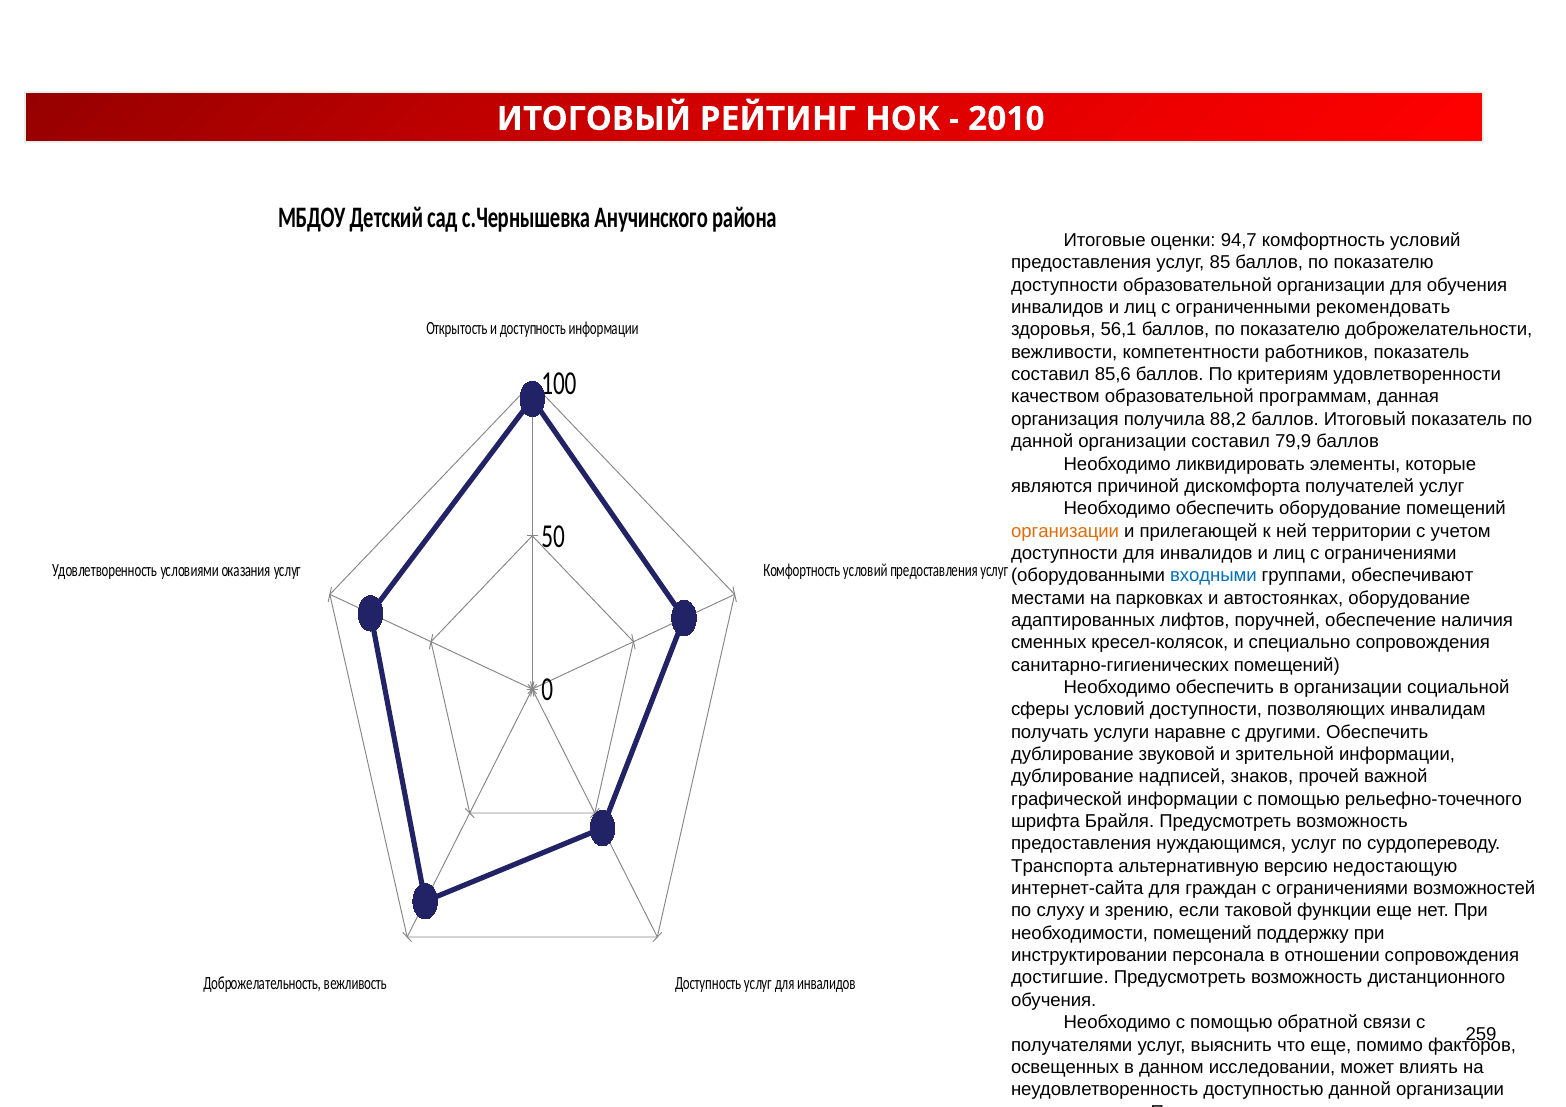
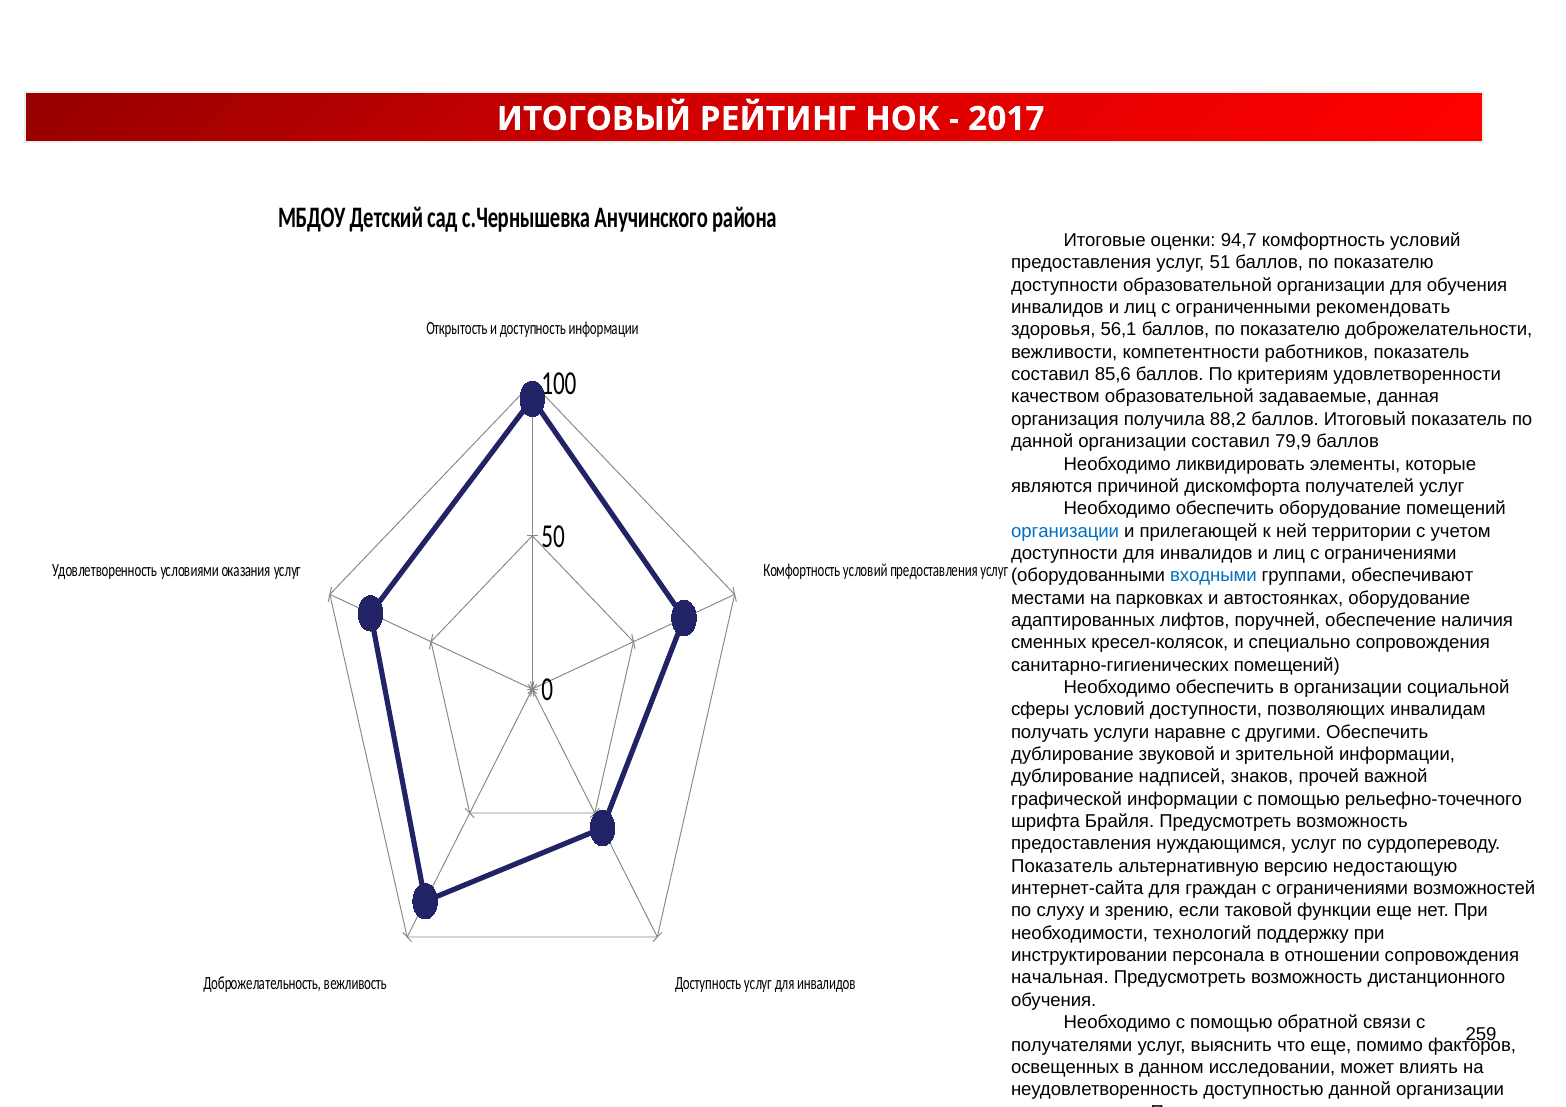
2010: 2010 -> 2017
85: 85 -> 51
программам: программам -> задаваемые
организации at (1065, 531) colour: orange -> blue
Транспорта at (1062, 866): Транспорта -> Показатель
необходимости помещений: помещений -> технологий
достигшие: достигшие -> начальная
